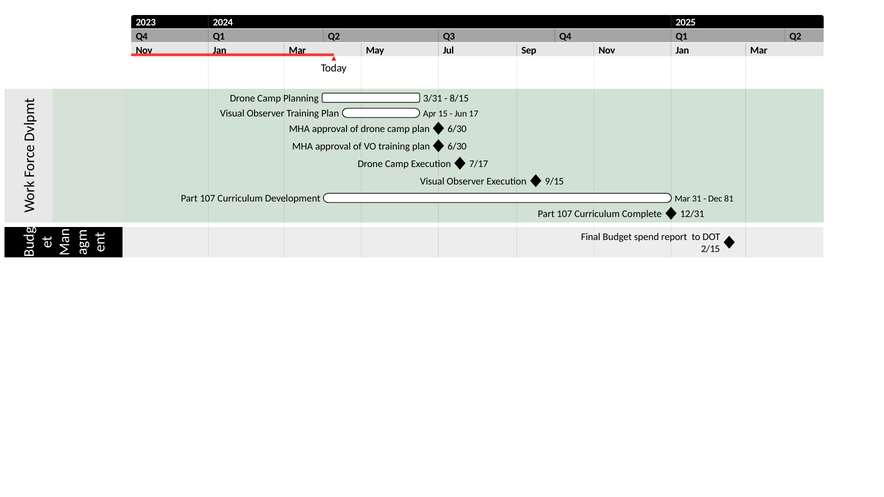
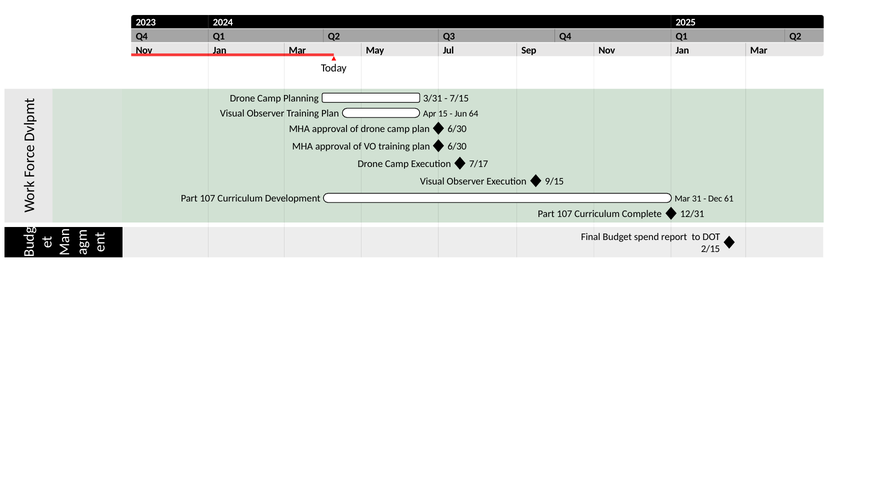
8/15: 8/15 -> 7/15
17: 17 -> 64
81: 81 -> 61
